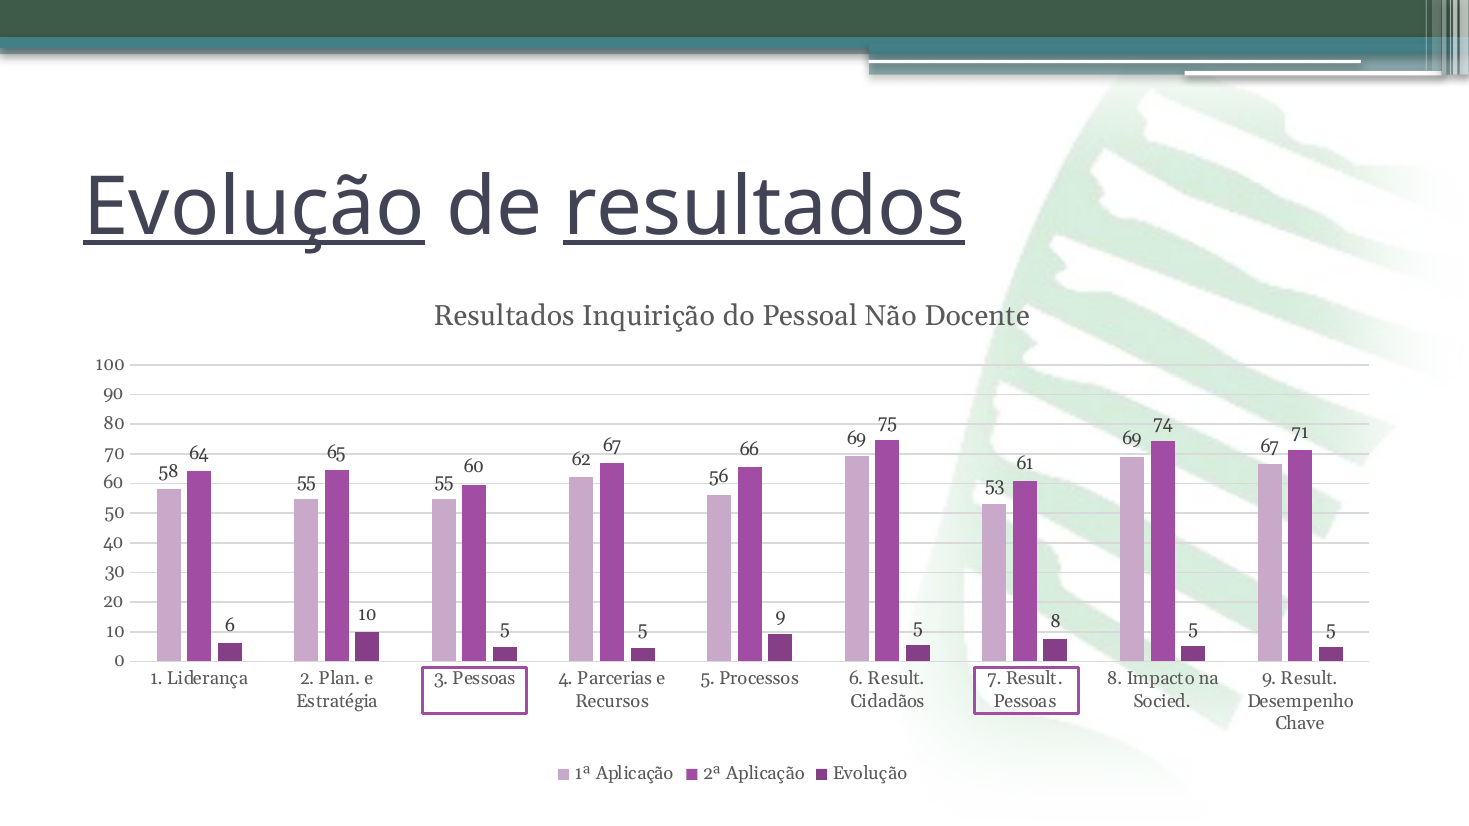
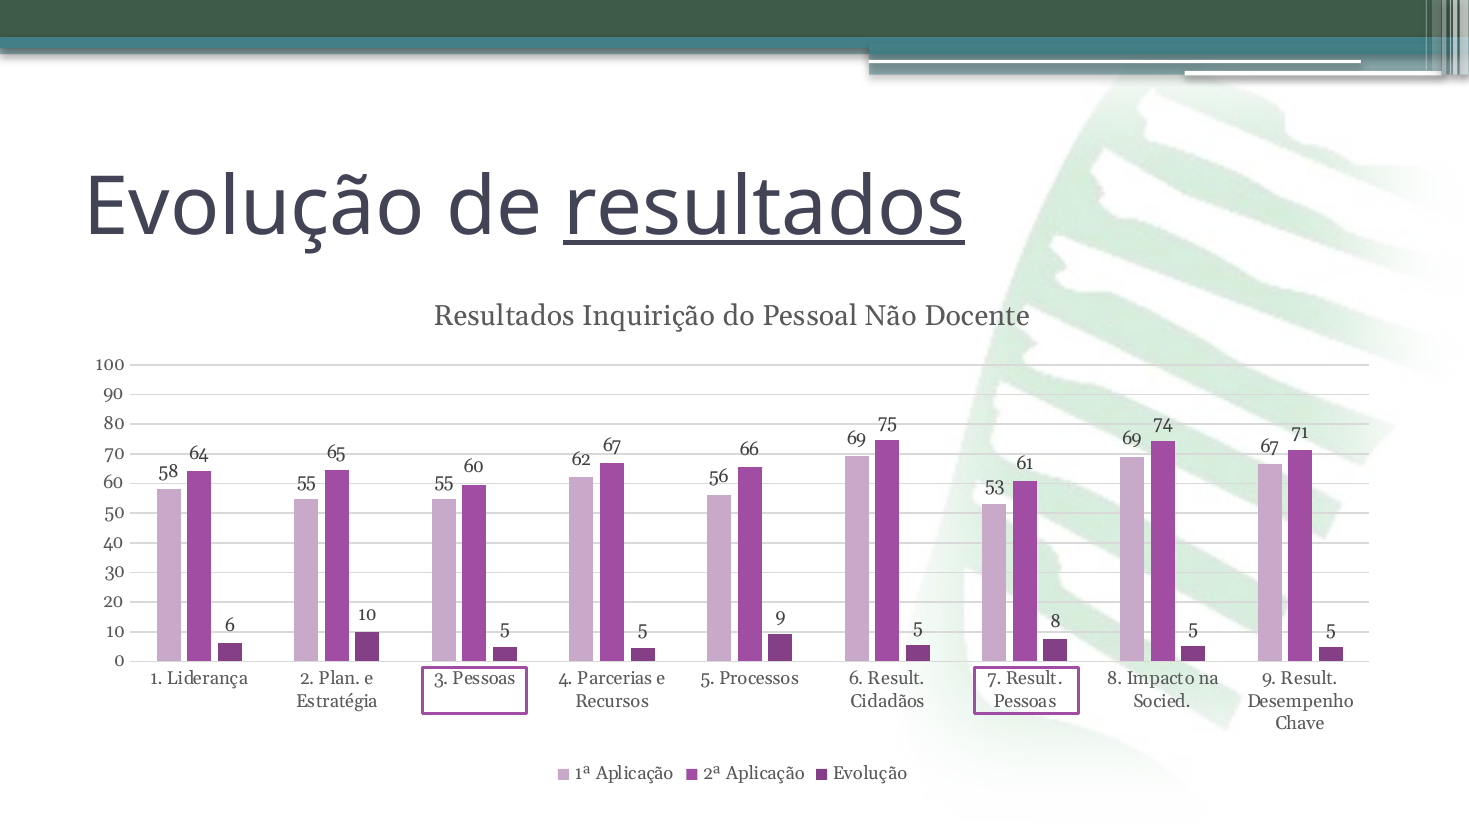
Evolução at (254, 208) underline: present -> none
